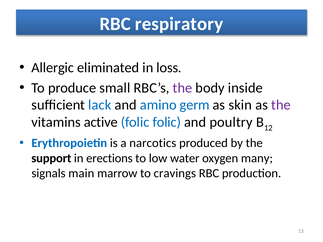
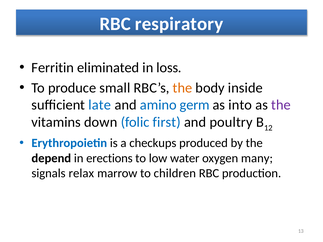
Allergic: Allergic -> Ferritin
the at (182, 88) colour: purple -> orange
lack: lack -> late
skin: skin -> into
active: active -> down
folic folic: folic -> first
narcotics: narcotics -> checkups
support: support -> depend
main: main -> relax
cravings: cravings -> children
